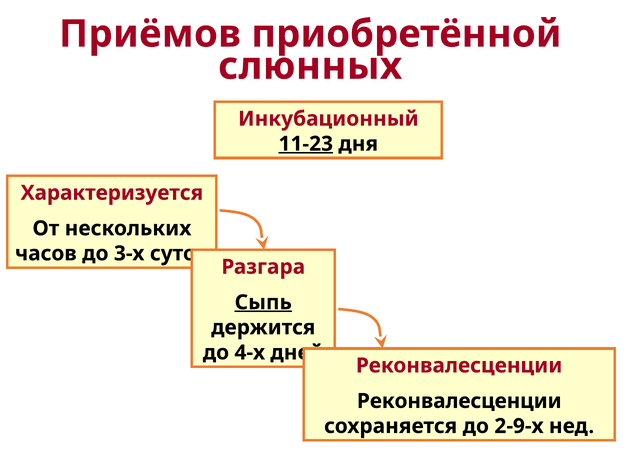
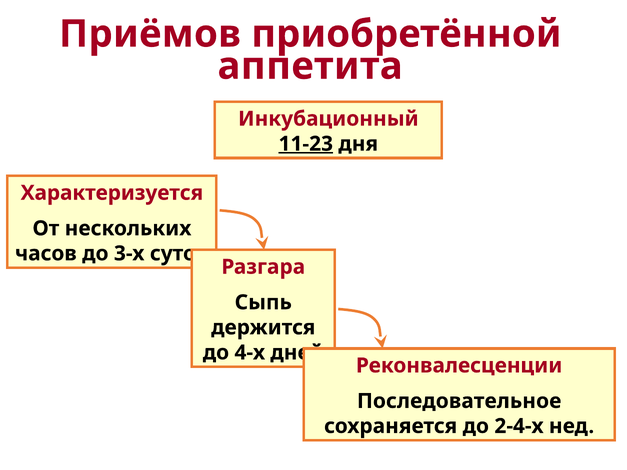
слюнных: слюнных -> аппетита
Сыпь underline: present -> none
Реконвалесценции at (459, 401): Реконвалесценции -> Последовательное
2-9-х: 2-9-х -> 2-4-х
